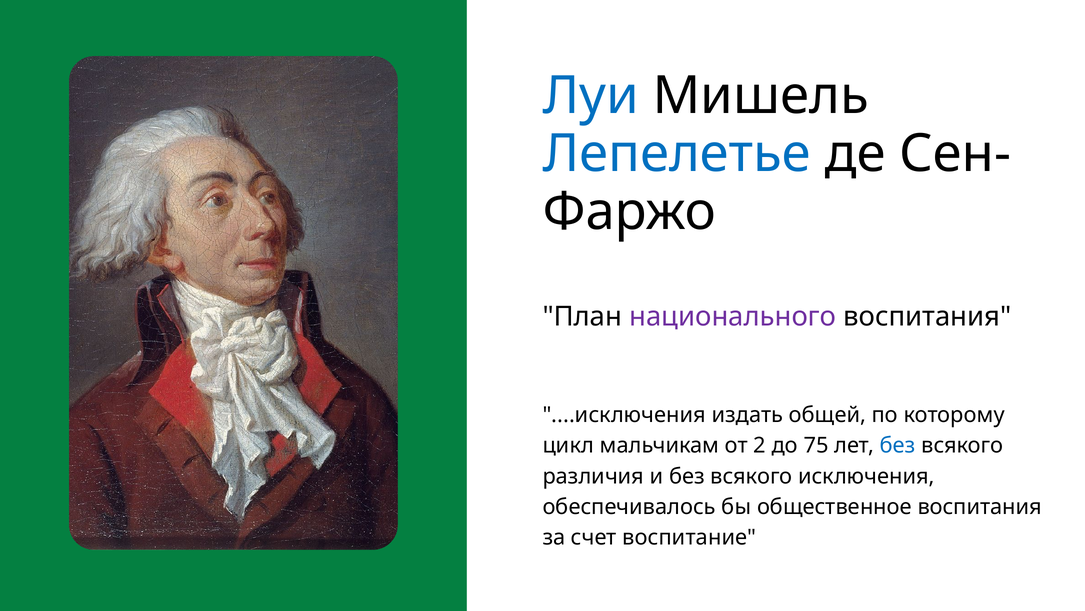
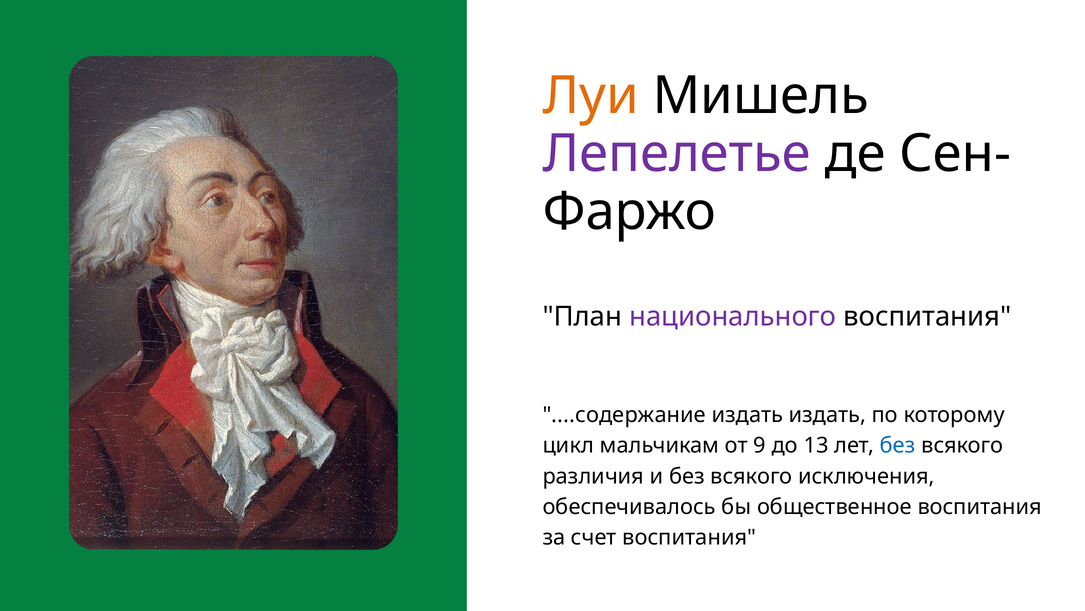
Луи colour: blue -> orange
Лепелетье colour: blue -> purple
....исключения: ....исключения -> ....содержание
издать общей: общей -> издать
2: 2 -> 9
75: 75 -> 13
счет воспитание: воспитание -> воспитания
